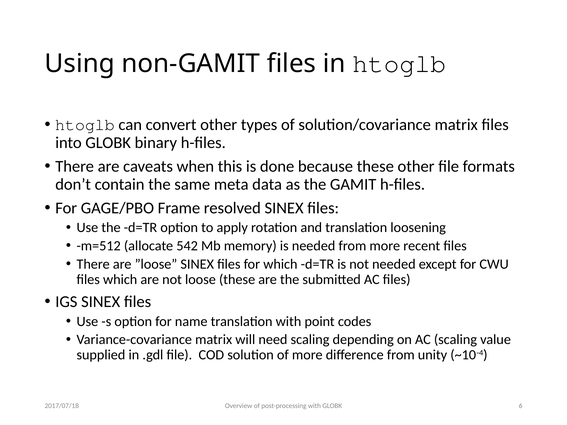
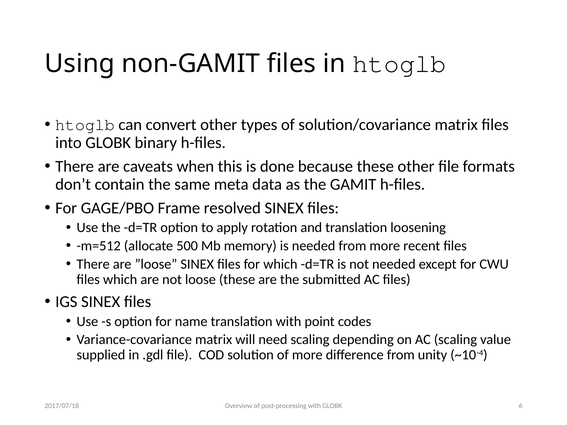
542: 542 -> 500
